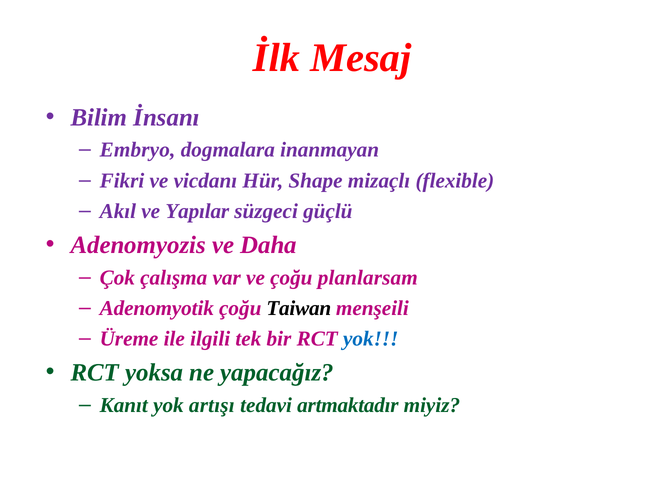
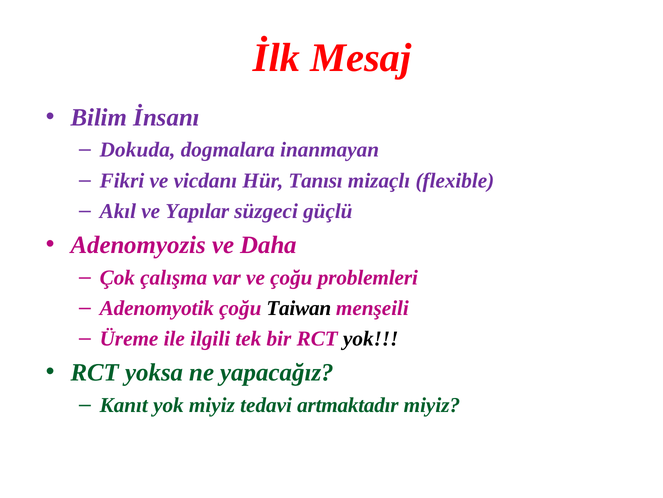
Embryo: Embryo -> Dokuda
Shape: Shape -> Tanısı
planlarsam: planlarsam -> problemleri
yok at (371, 338) colour: blue -> black
yok artışı: artışı -> miyiz
